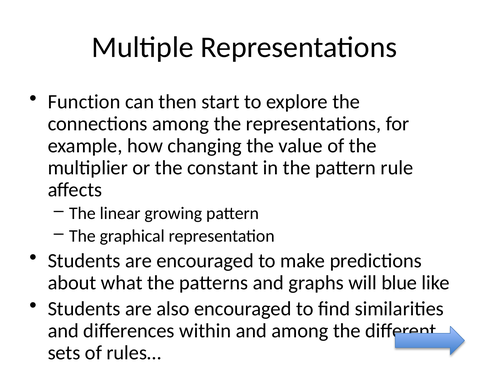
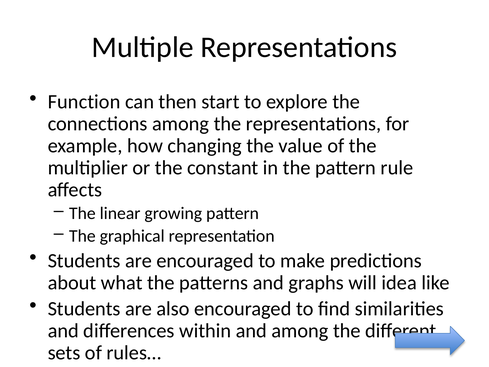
blue: blue -> idea
